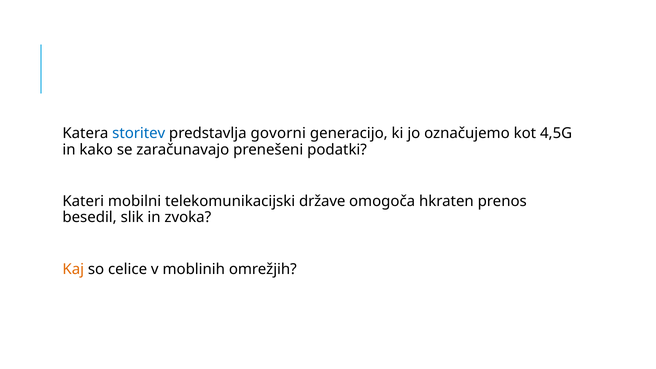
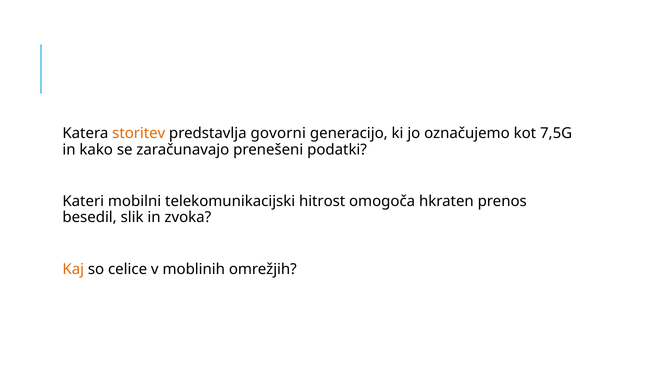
storitev colour: blue -> orange
4,5G: 4,5G -> 7,5G
države: države -> hitrost
